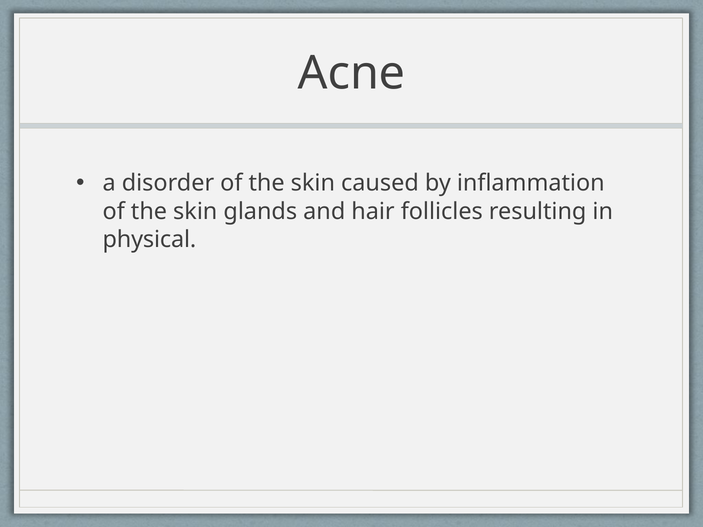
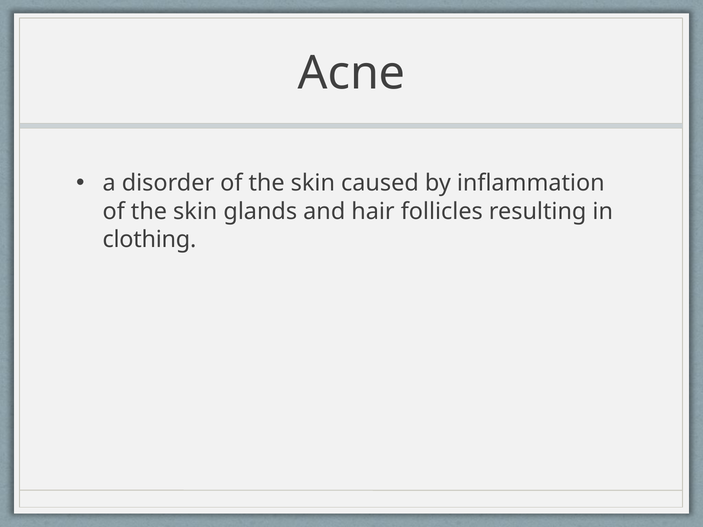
physical: physical -> clothing
